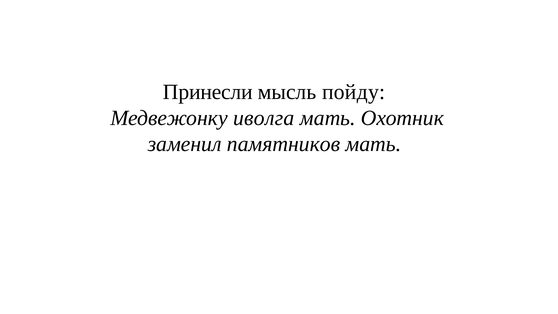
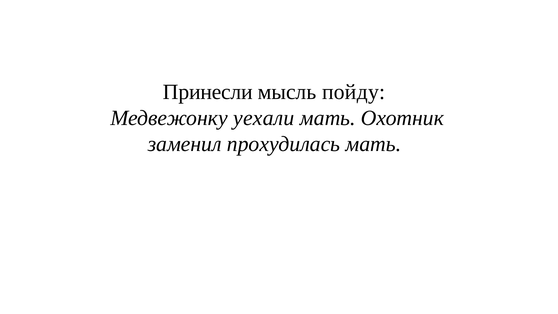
иволга: иволга -> уехали
памятников: памятников -> прохудилась
